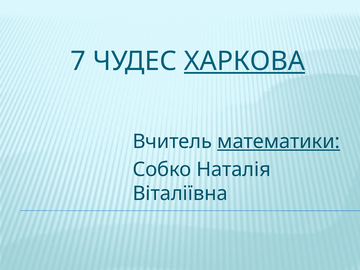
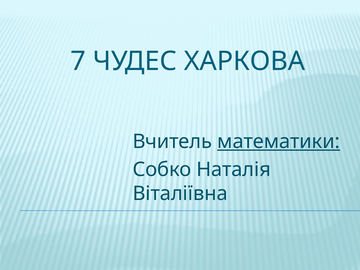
ХАРКОВА underline: present -> none
